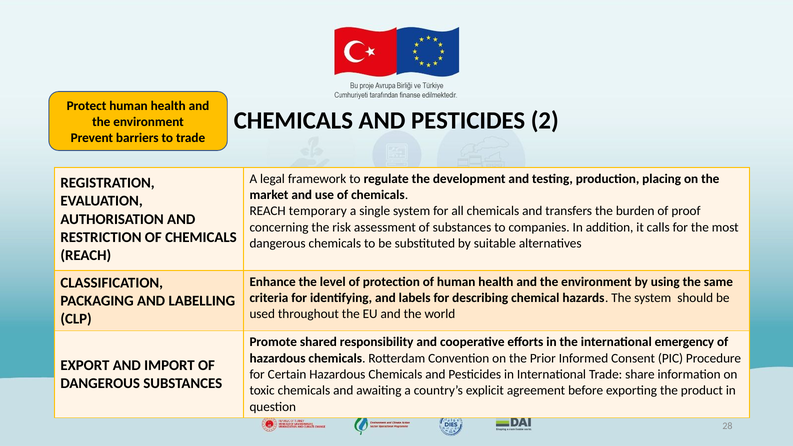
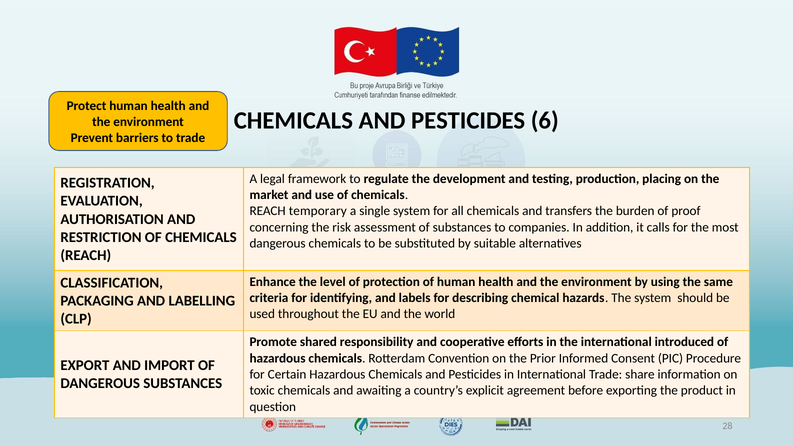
2: 2 -> 6
emergency: emergency -> introduced
